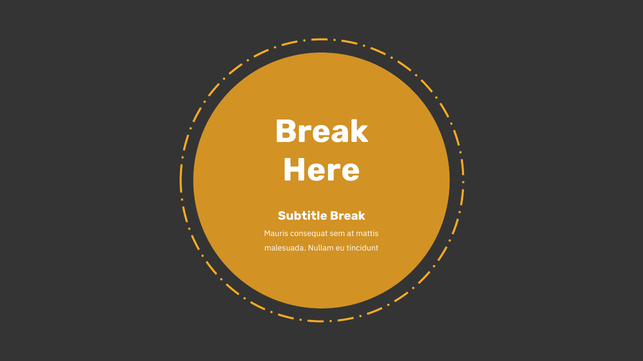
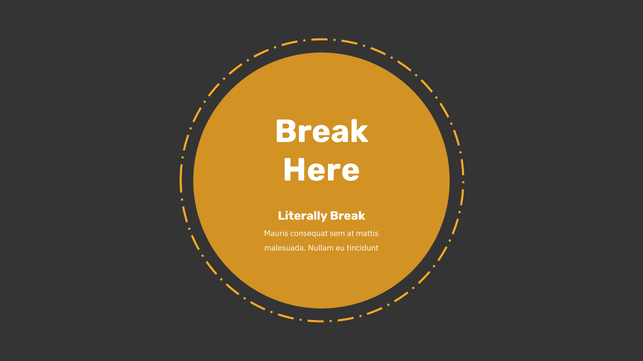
Subtitle: Subtitle -> Literally
